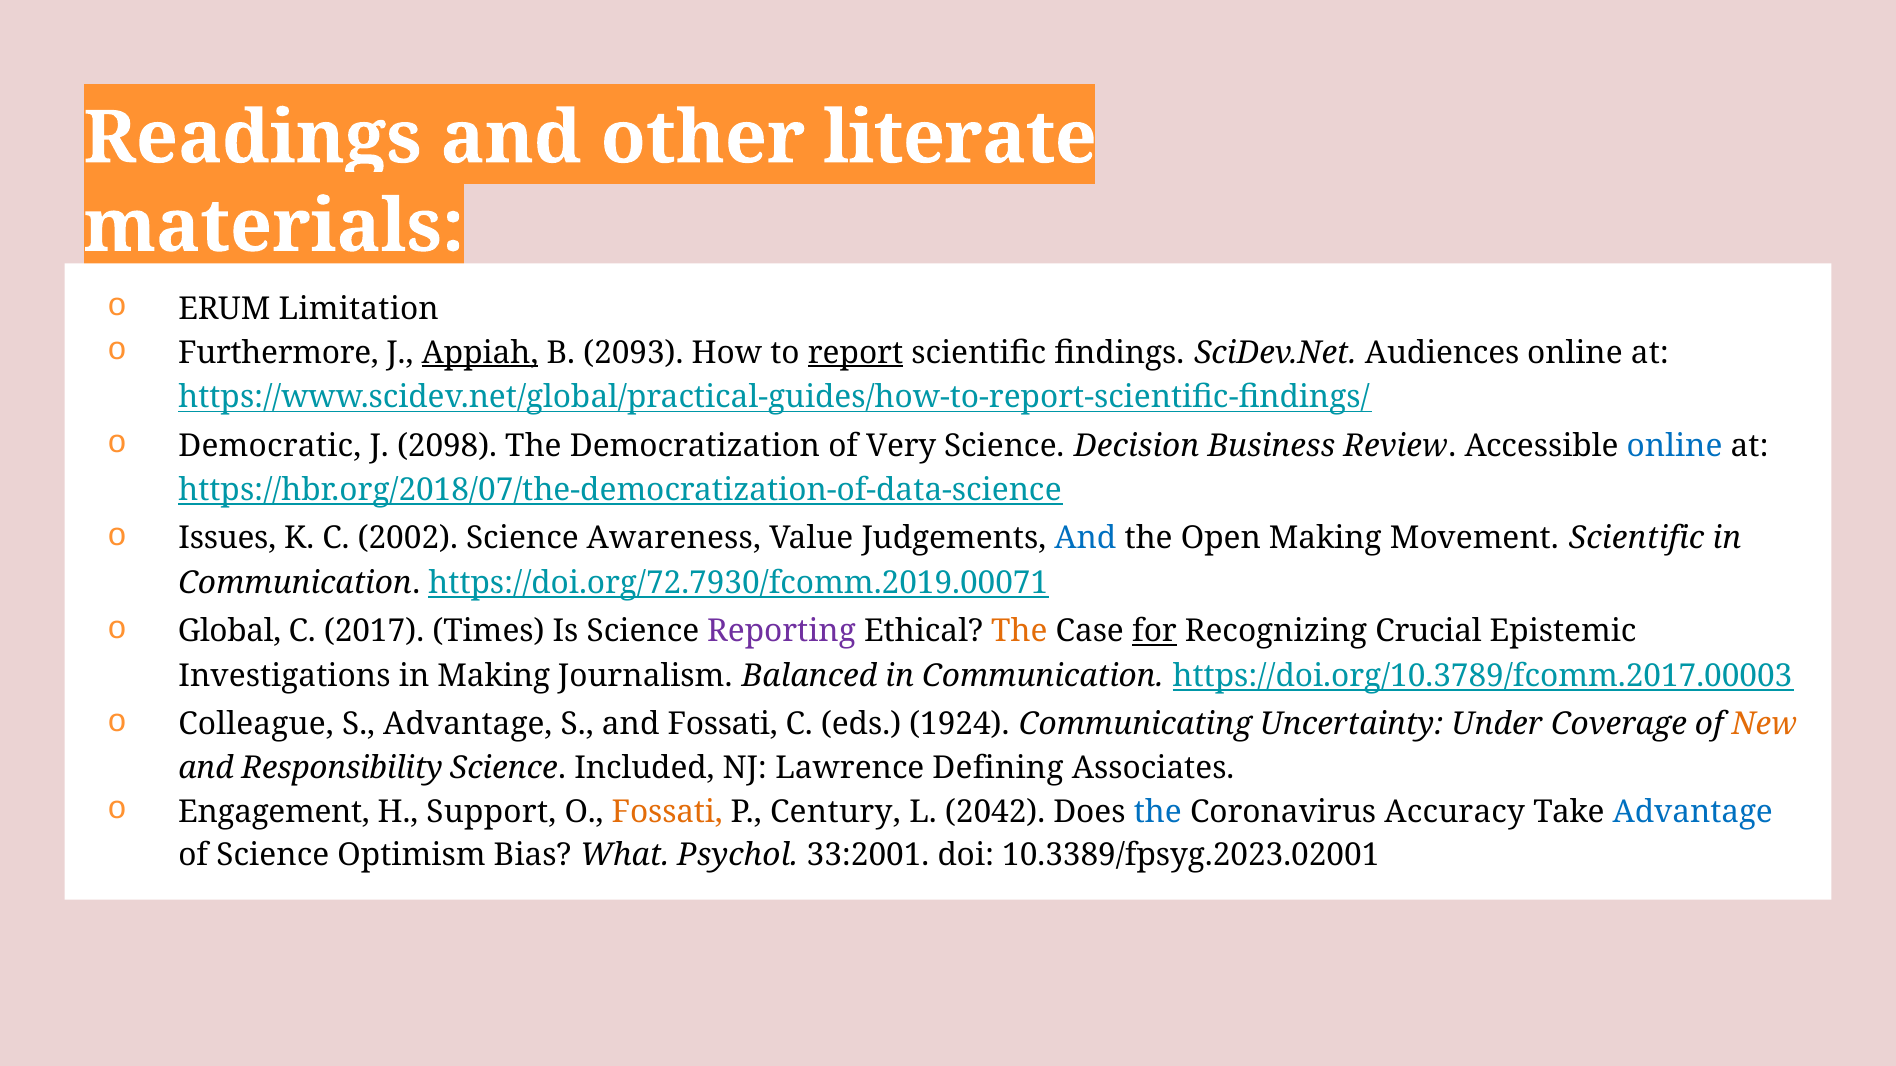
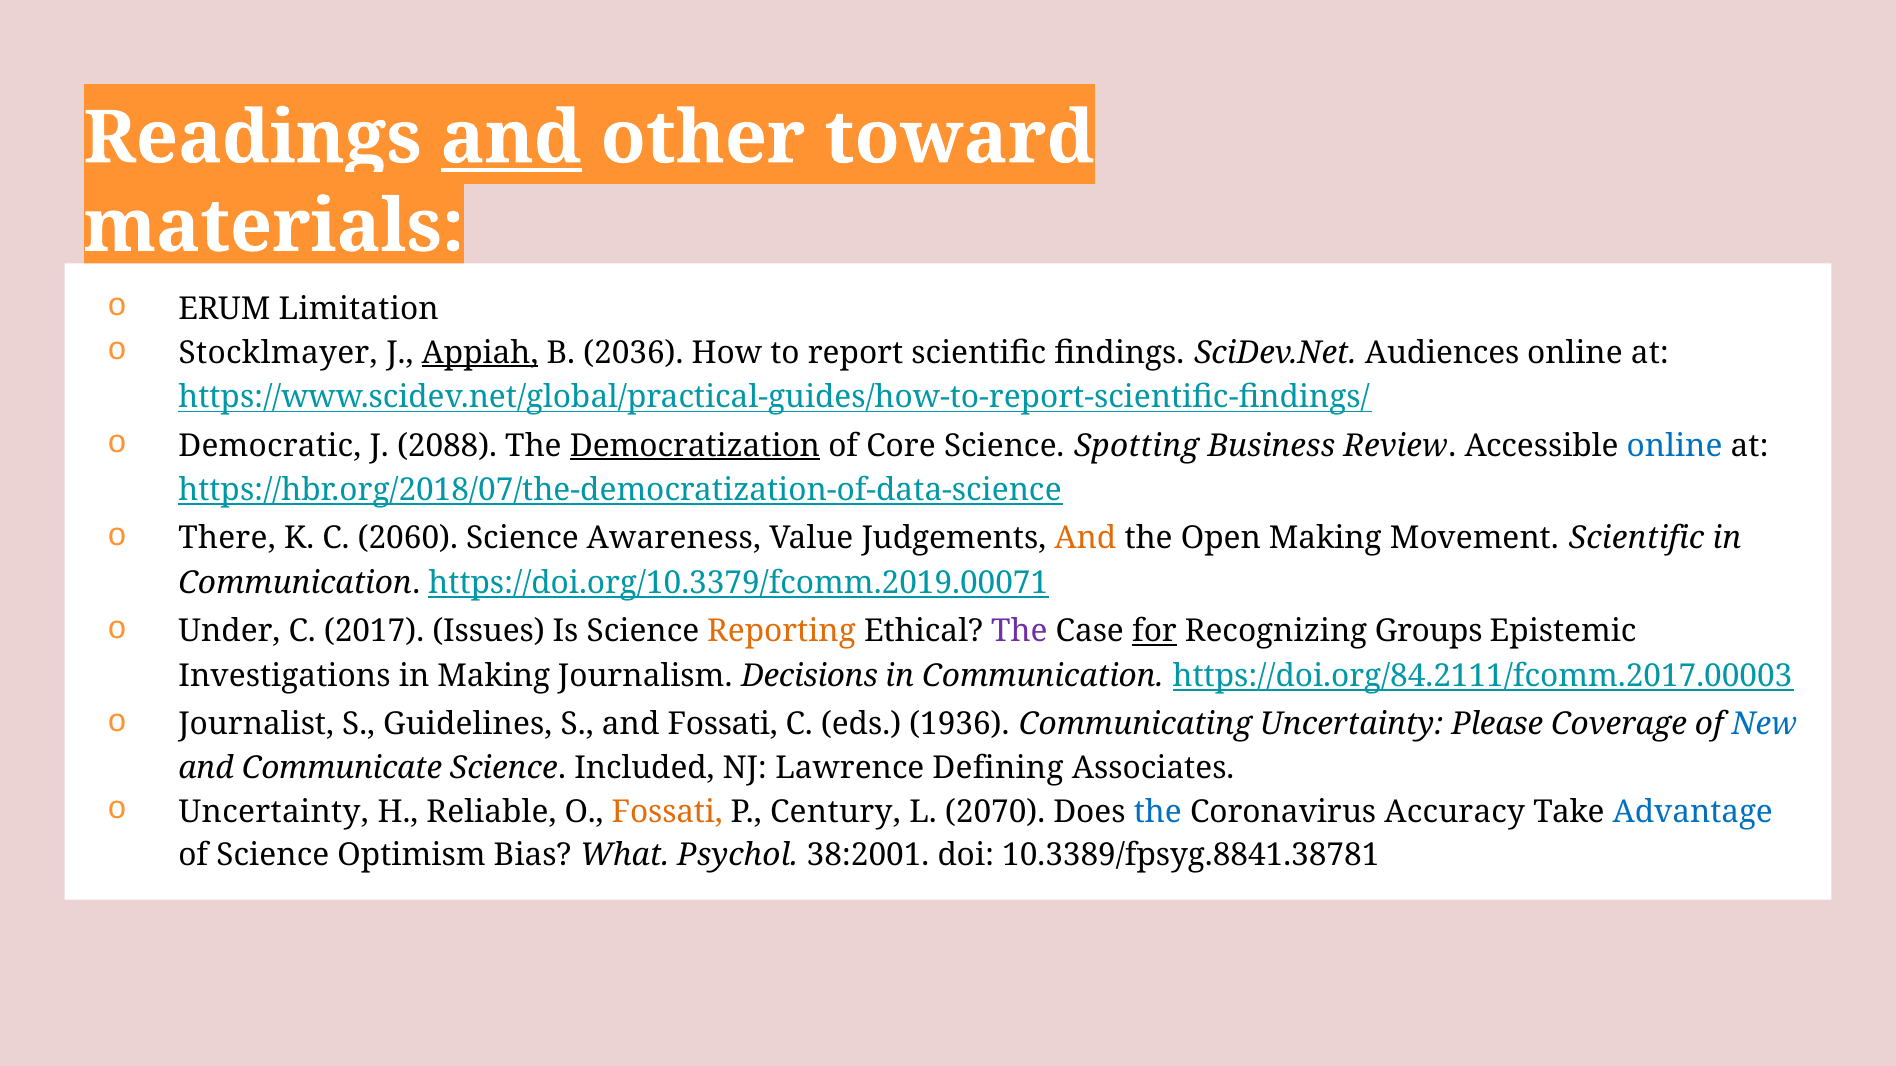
and at (511, 138) underline: none -> present
literate: literate -> toward
Furthermore: Furthermore -> Stocklmayer
2093: 2093 -> 2036
report underline: present -> none
2098: 2098 -> 2088
Democratization underline: none -> present
Very: Very -> Core
Decision: Decision -> Spotting
Issues: Issues -> There
2002: 2002 -> 2060
And at (1085, 539) colour: blue -> orange
https://doi.org/72.7930/fcomm.2019.00071: https://doi.org/72.7930/fcomm.2019.00071 -> https://doi.org/10.3379/fcomm.2019.00071
Global: Global -> Under
Times: Times -> Issues
Reporting colour: purple -> orange
The at (1019, 632) colour: orange -> purple
Crucial: Crucial -> Groups
Balanced: Balanced -> Decisions
https://doi.org/10.3789/fcomm.2017.00003: https://doi.org/10.3789/fcomm.2017.00003 -> https://doi.org/84.2111/fcomm.2017.00003
Colleague: Colleague -> Journalist
S Advantage: Advantage -> Guidelines
1924: 1924 -> 1936
Under: Under -> Please
New colour: orange -> blue
Responsibility: Responsibility -> Communicate
o Engagement: Engagement -> Uncertainty
Support: Support -> Reliable
2042: 2042 -> 2070
33:2001: 33:2001 -> 38:2001
10.3389/fpsyg.2023.02001: 10.3389/fpsyg.2023.02001 -> 10.3389/fpsyg.8841.38781
